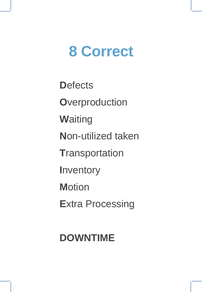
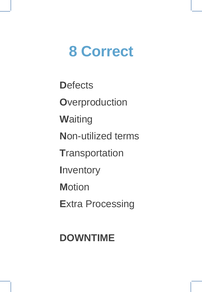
taken: taken -> terms
